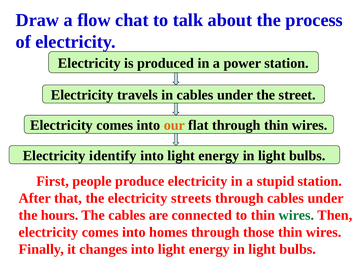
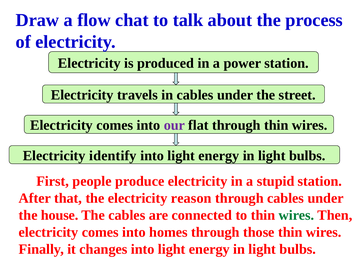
our colour: orange -> purple
streets: streets -> reason
hours: hours -> house
